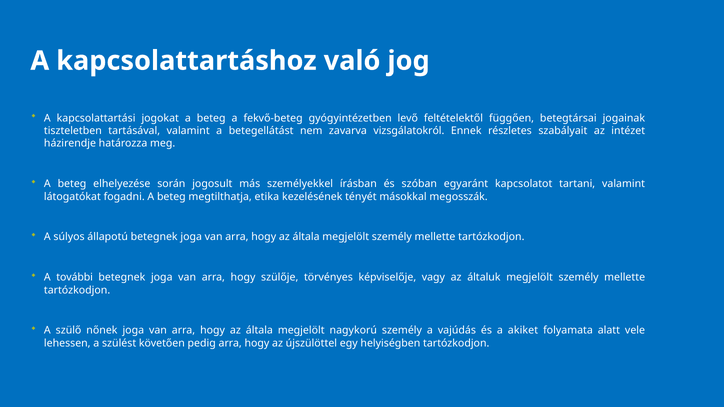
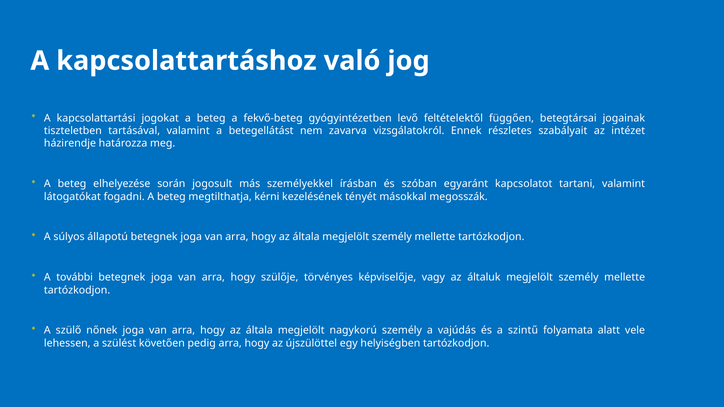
etika: etika -> kérni
akiket: akiket -> szintű
